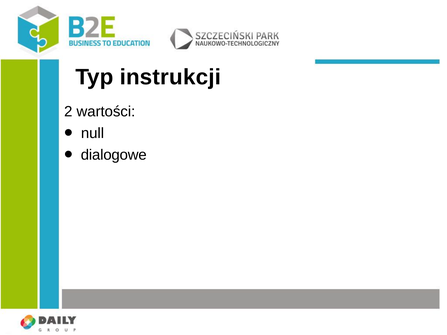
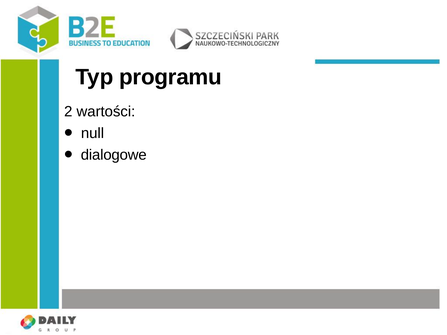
instrukcji: instrukcji -> programu
